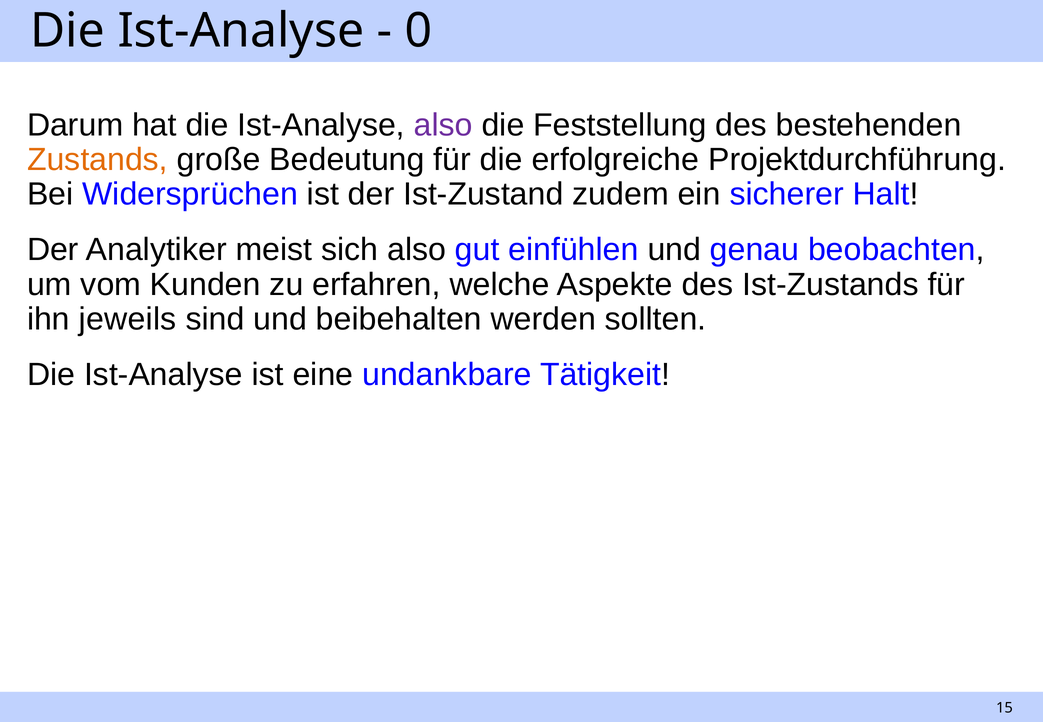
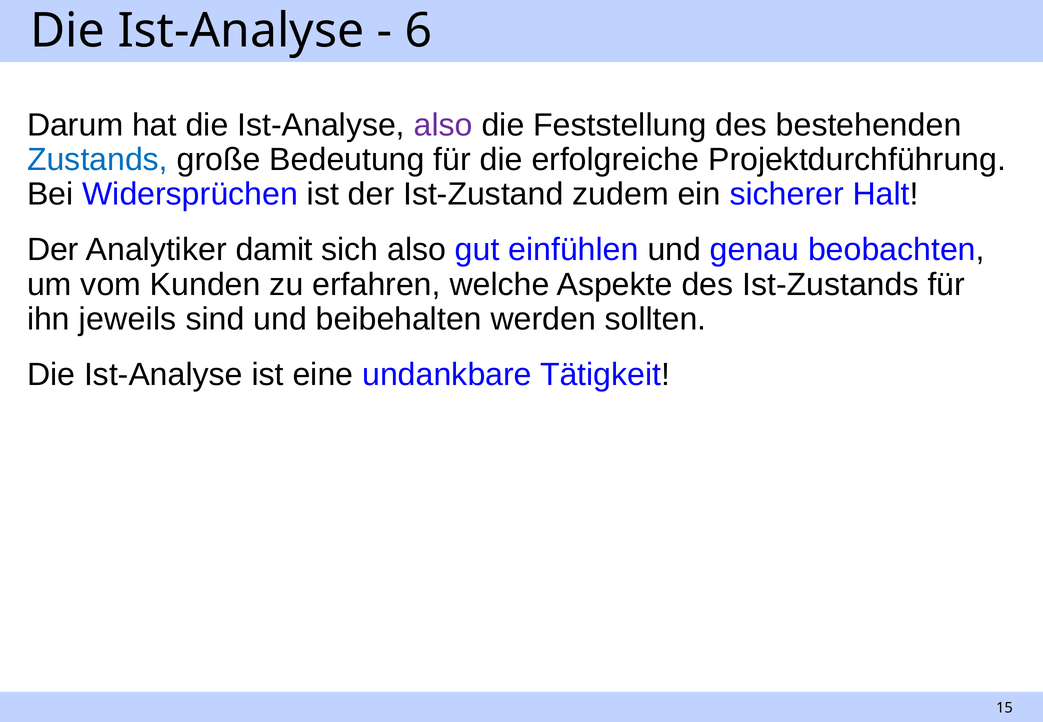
0: 0 -> 6
Zustands colour: orange -> blue
meist: meist -> damit
